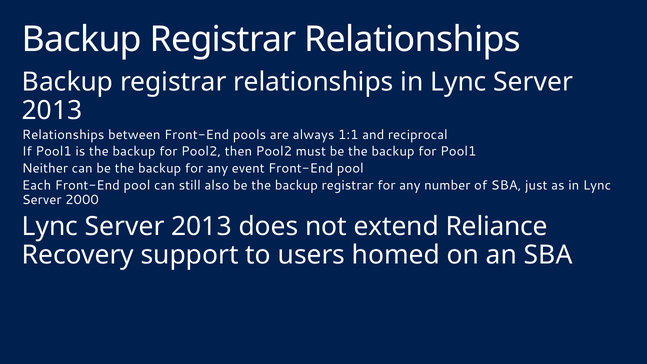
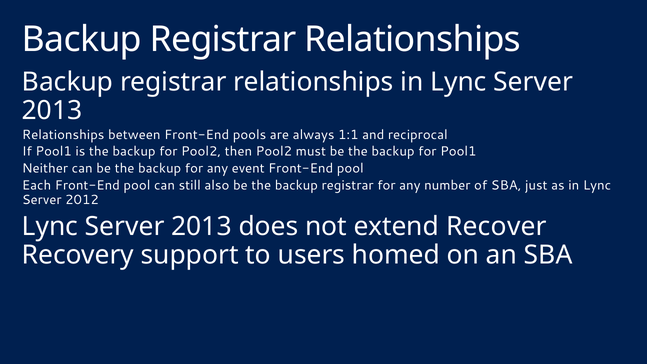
2000: 2000 -> 2012
Reliance: Reliance -> Recover
